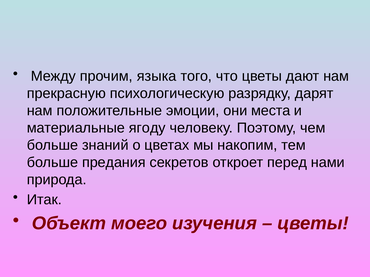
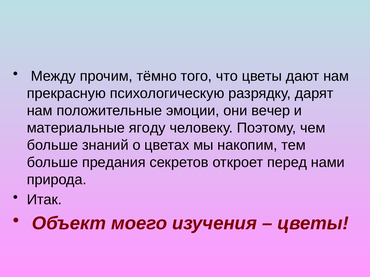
языка: языка -> тёмно
места: места -> вечер
